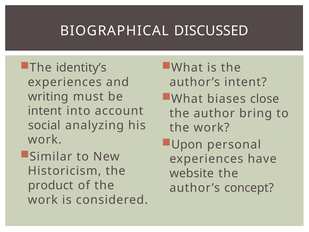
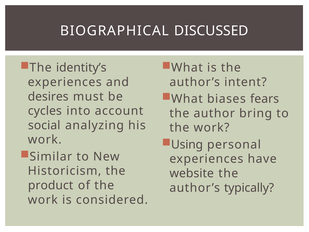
close: close -> fears
writing: writing -> desires
intent at (45, 111): intent -> cycles
Upon: Upon -> Using
concept: concept -> typically
